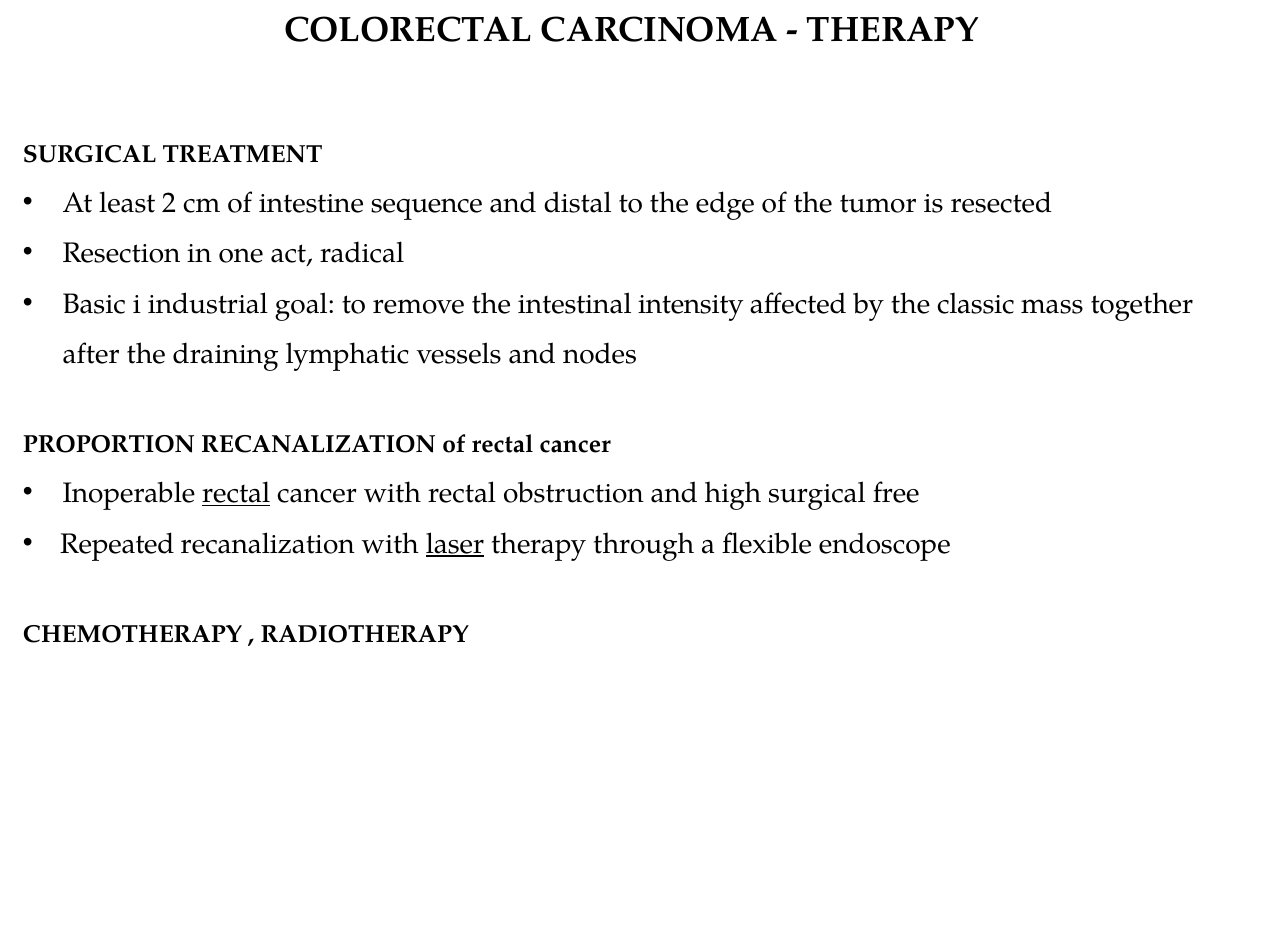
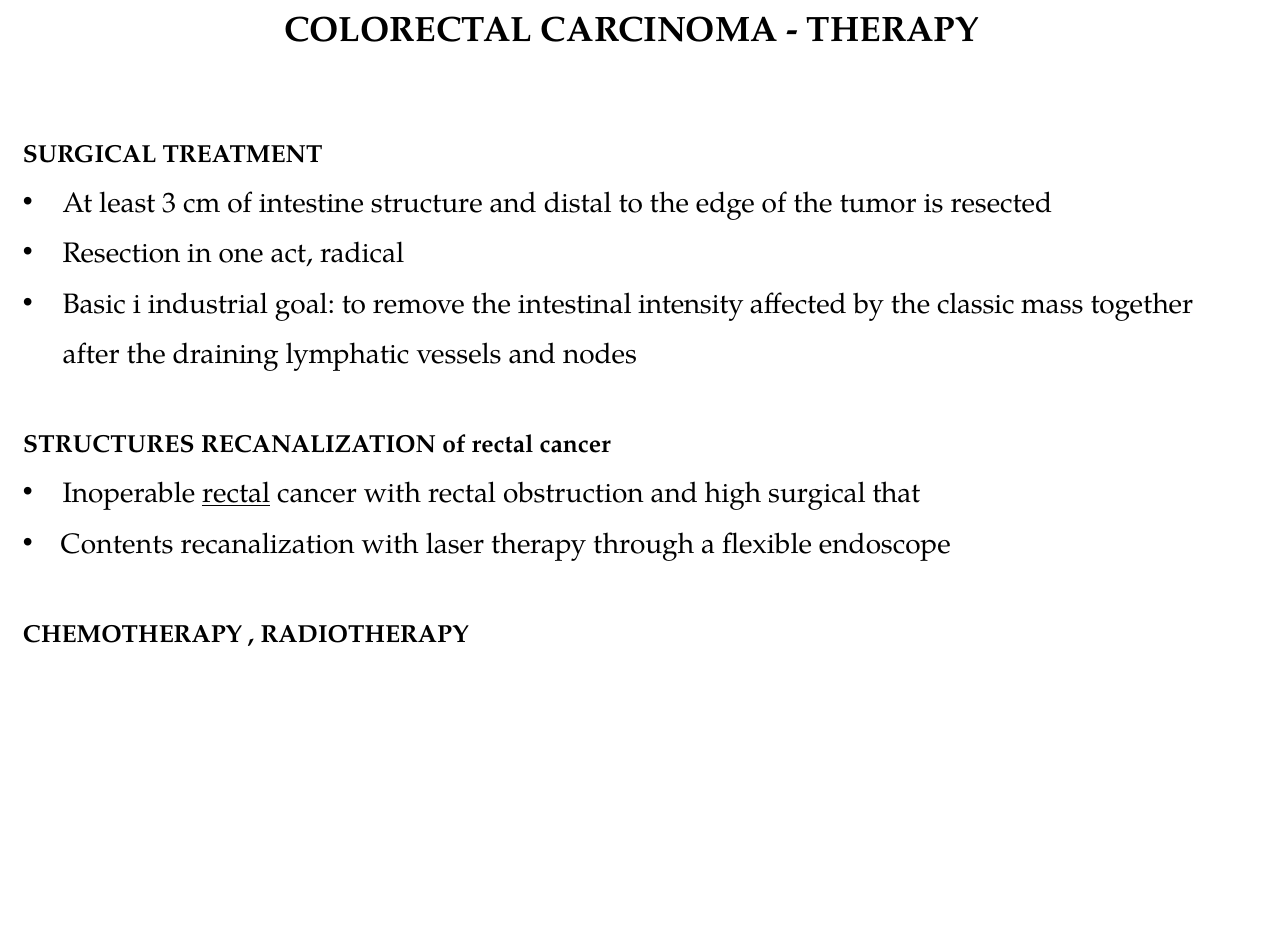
2: 2 -> 3
sequence: sequence -> structure
PROPORTION: PROPORTION -> STRUCTURES
free: free -> that
Repeated: Repeated -> Contents
laser underline: present -> none
